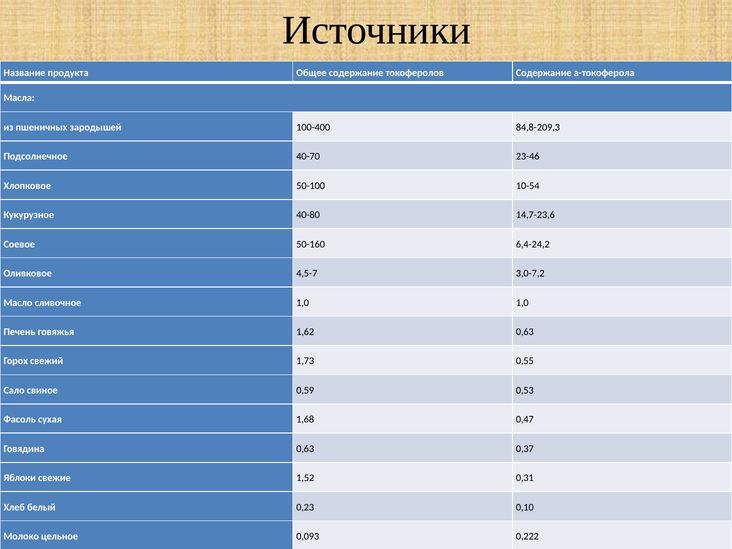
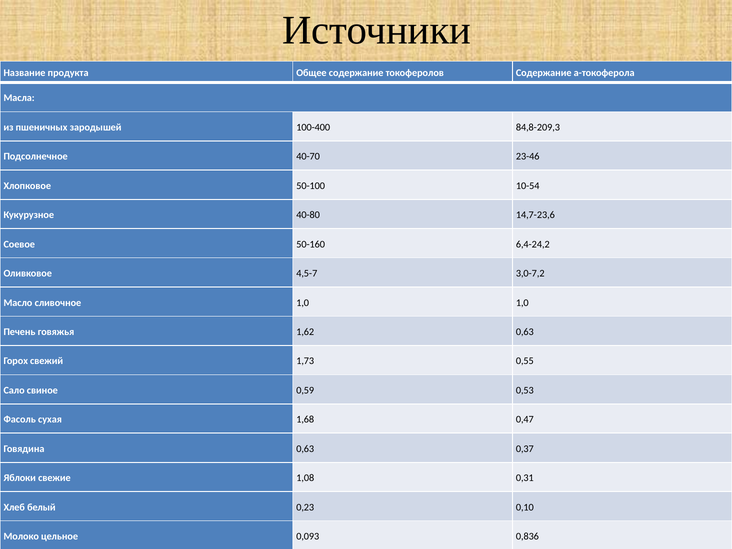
1,52: 1,52 -> 1,08
0,222: 0,222 -> 0,836
